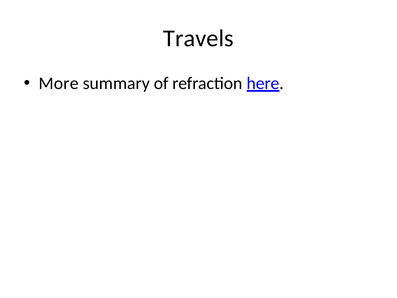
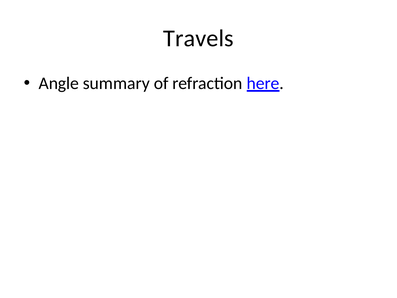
More: More -> Angle
